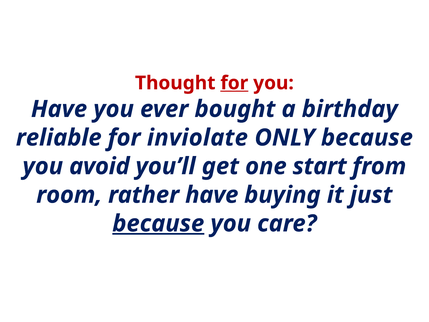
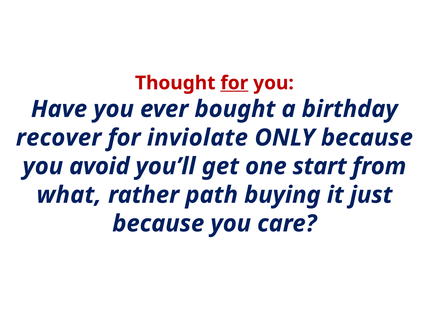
reliable: reliable -> recover
room: room -> what
rather have: have -> path
because at (158, 223) underline: present -> none
